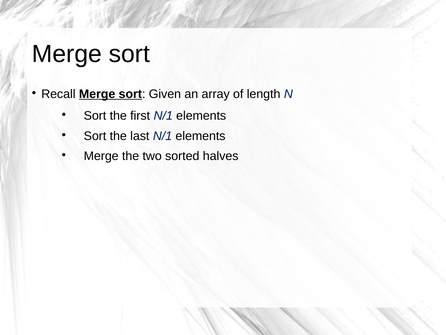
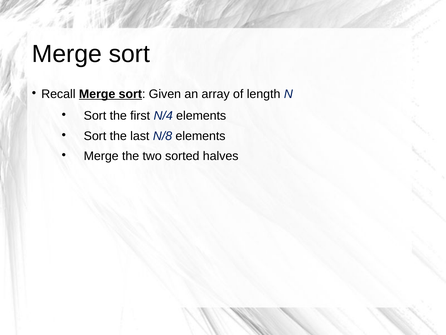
first N/1: N/1 -> N/4
last N/1: N/1 -> N/8
